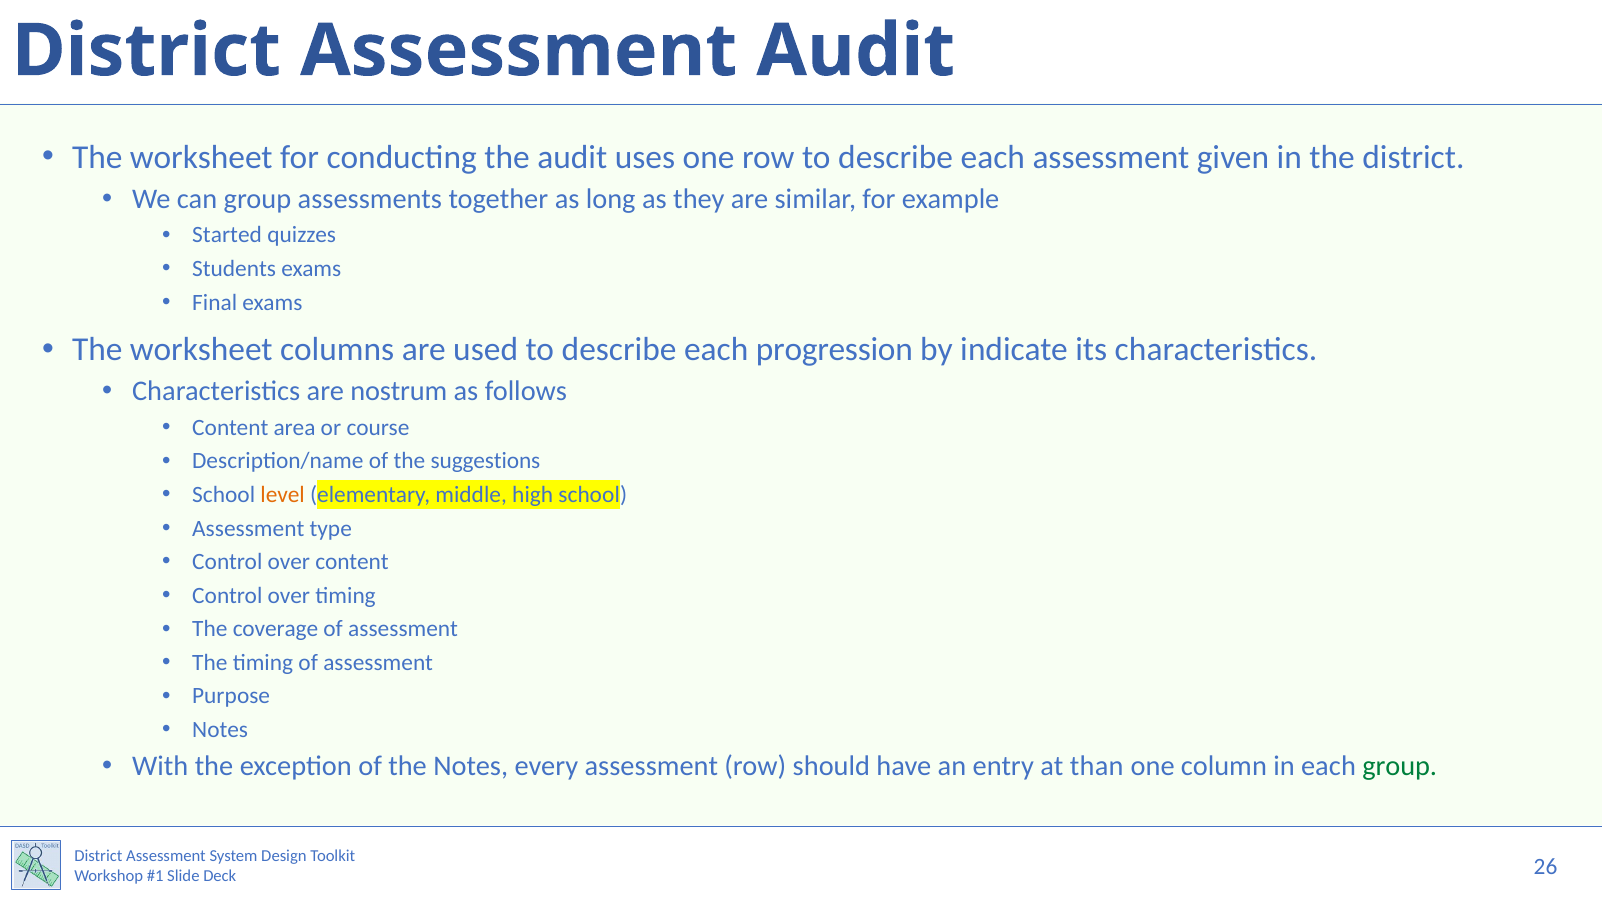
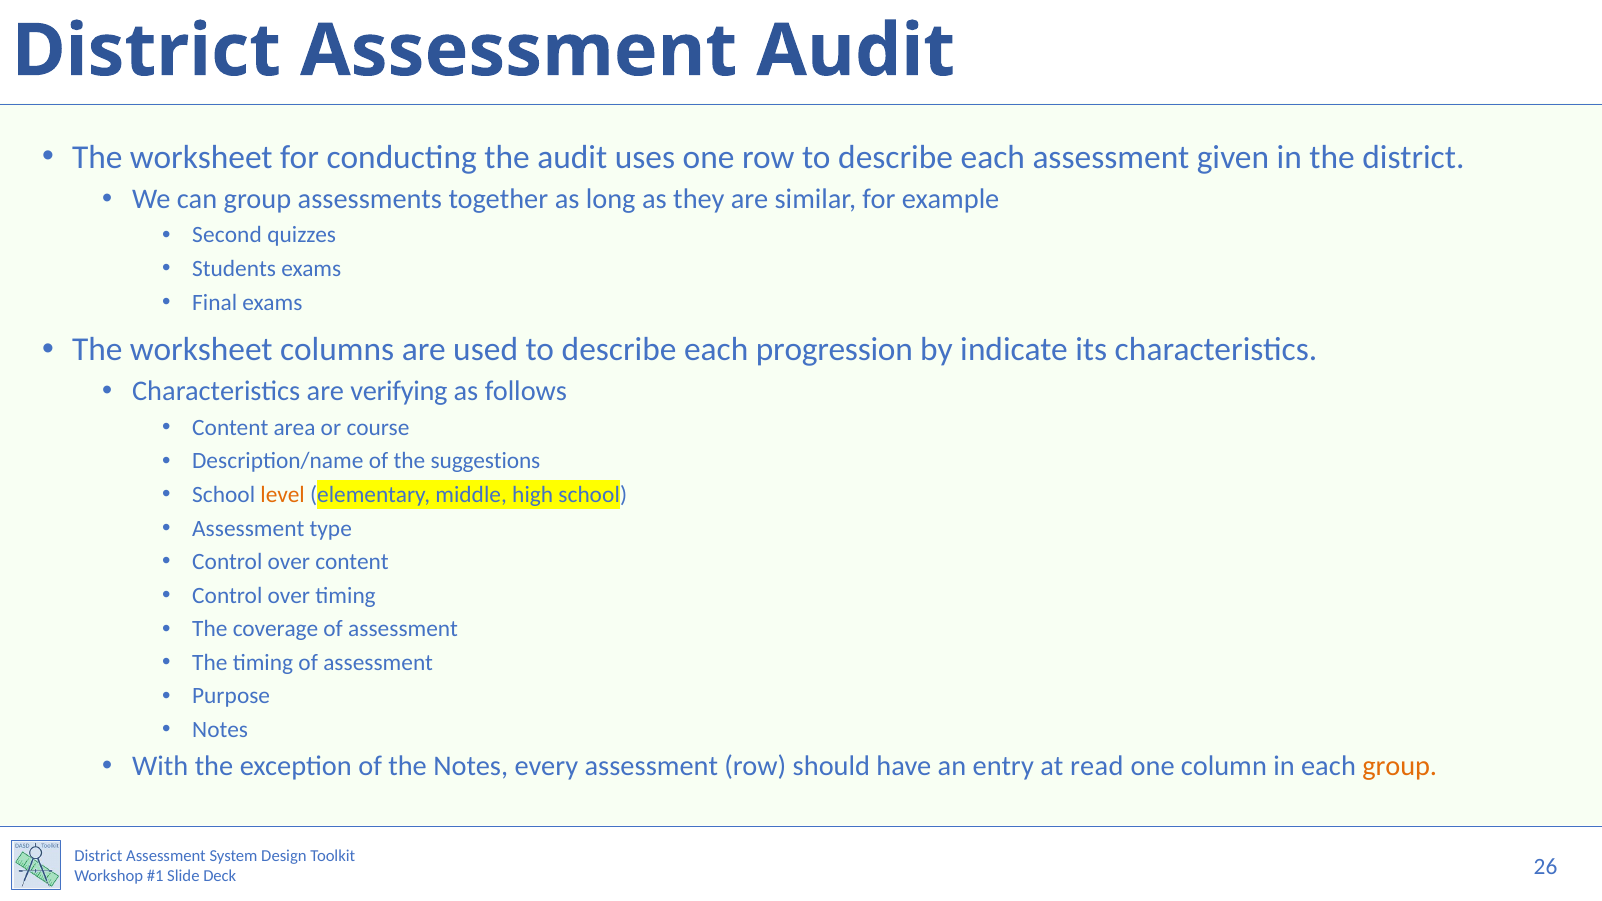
Started: Started -> Second
nostrum: nostrum -> verifying
than: than -> read
group at (1400, 766) colour: green -> orange
